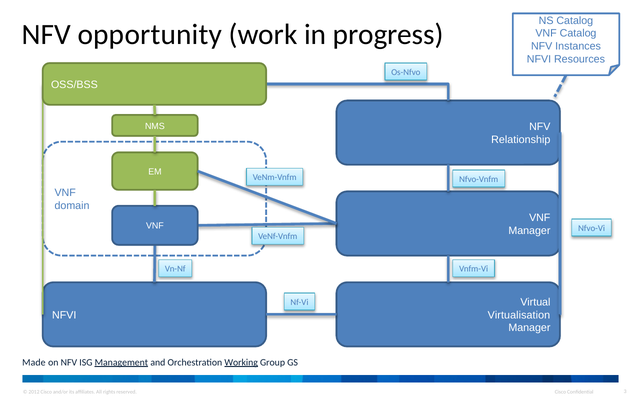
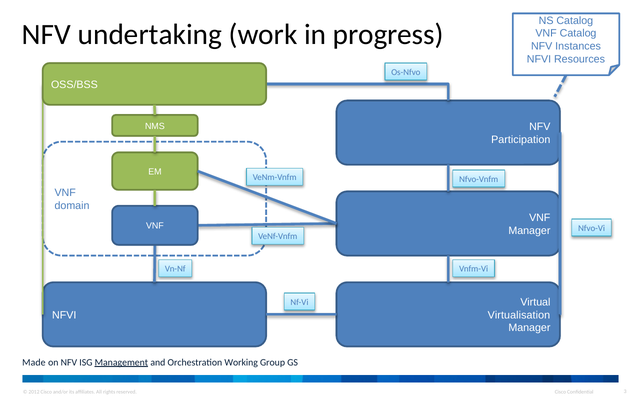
opportunity: opportunity -> undertaking
Relationship: Relationship -> Participation
Working underline: present -> none
